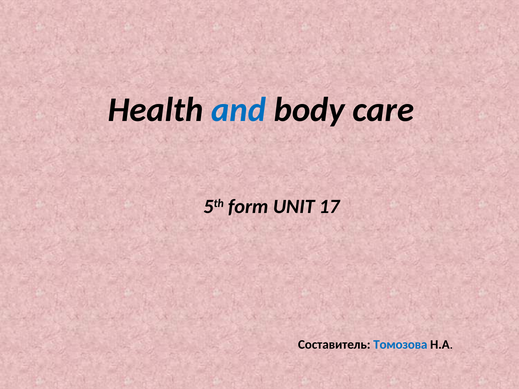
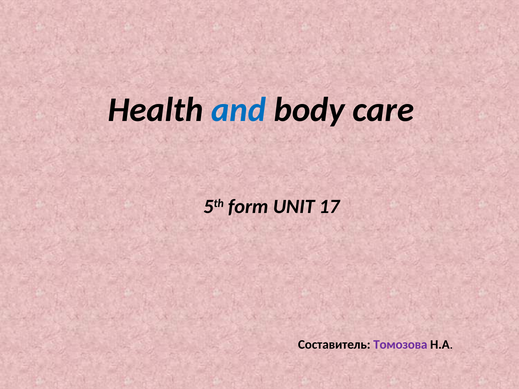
Томозова colour: blue -> purple
